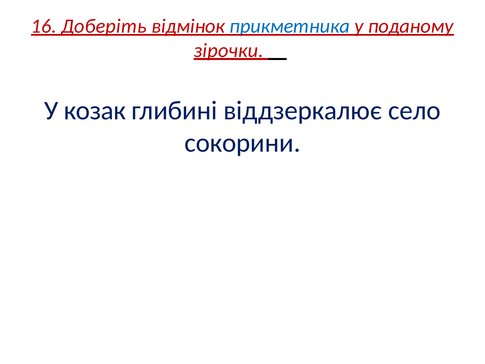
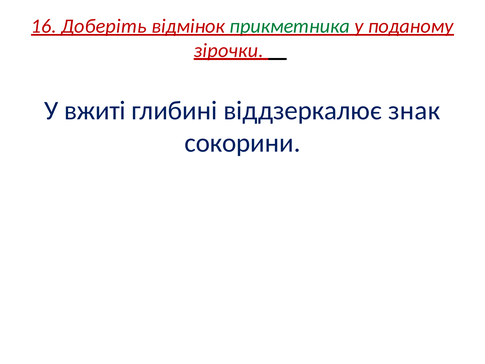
прикметника colour: blue -> green
козак: козак -> вжиті
село: село -> знак
